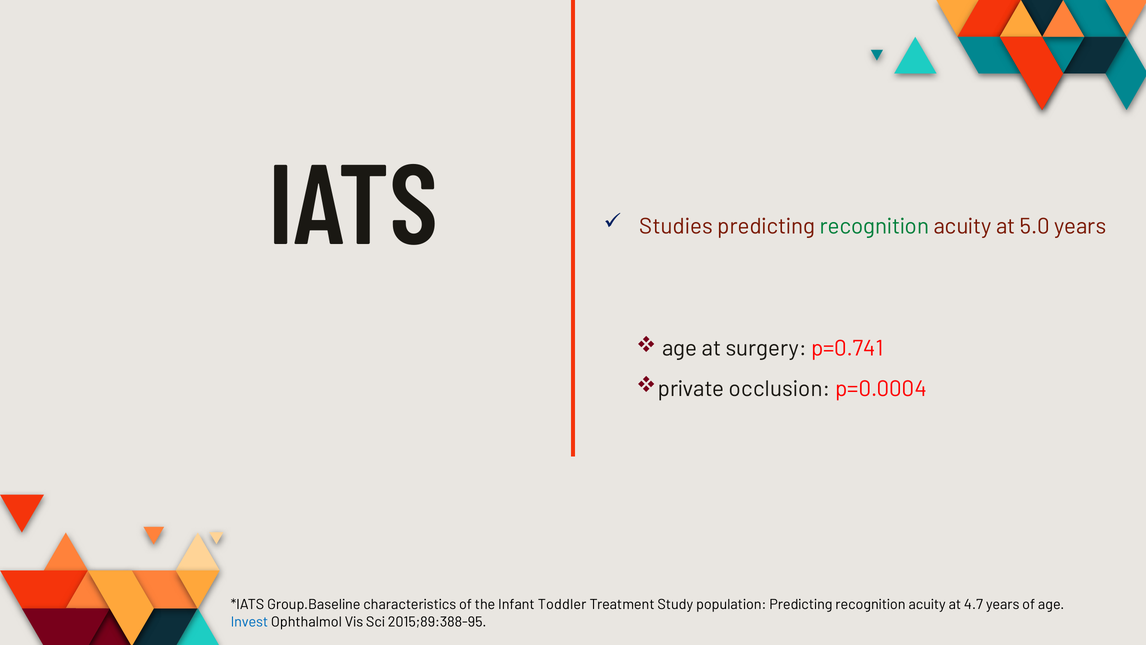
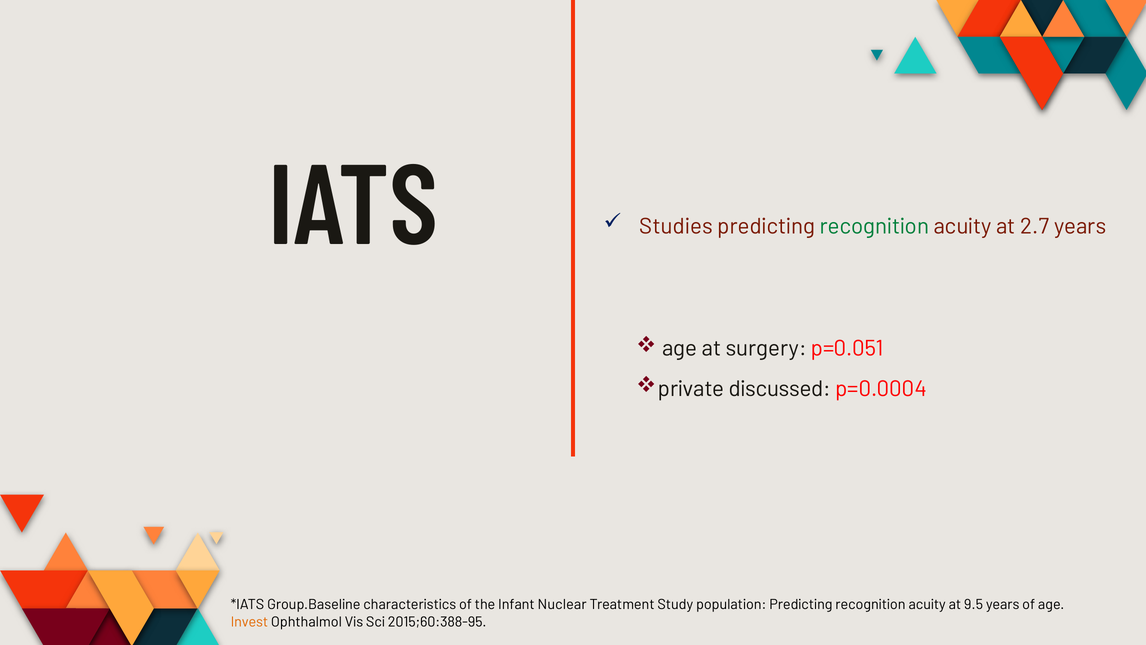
5.0: 5.0 -> 2.7
p=0.741: p=0.741 -> p=0.051
occlusion: occlusion -> discussed
Toddler: Toddler -> Nuclear
4.7: 4.7 -> 9.5
Invest colour: blue -> orange
2015;89:388-95: 2015;89:388-95 -> 2015;60:388-95
